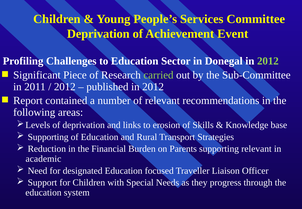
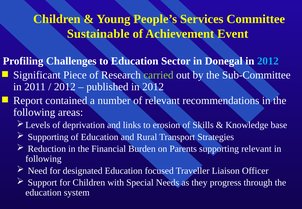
Deprivation at (98, 34): Deprivation -> Sustainable
2012 at (268, 61) colour: light green -> light blue
academic at (43, 159): academic -> following
